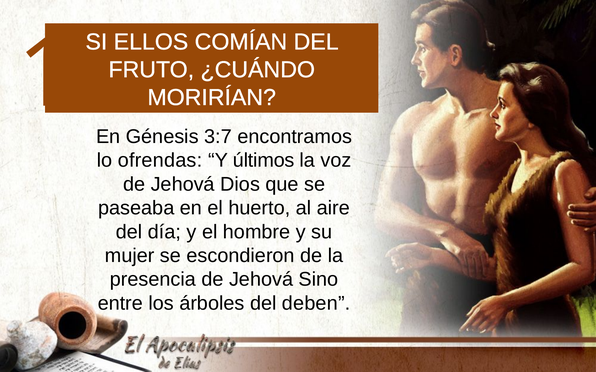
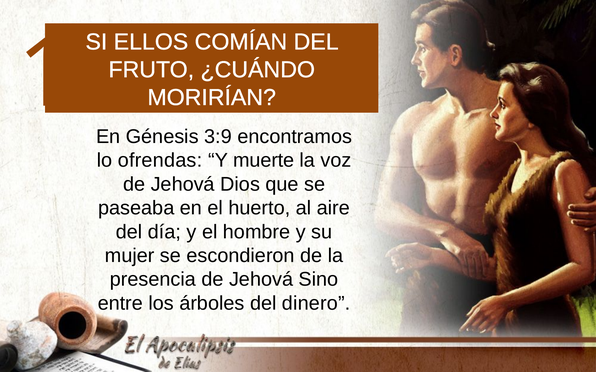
3:7: 3:7 -> 3:9
últimos: últimos -> muerte
deben: deben -> dinero
